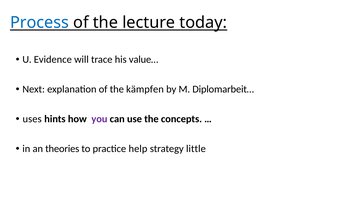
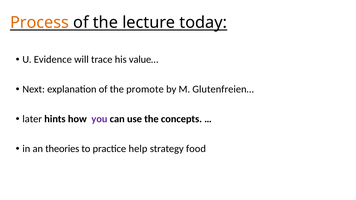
Process colour: blue -> orange
kämpfen: kämpfen -> promote
Diplomarbeit…: Diplomarbeit… -> Glutenfreien…
uses: uses -> later
little: little -> food
